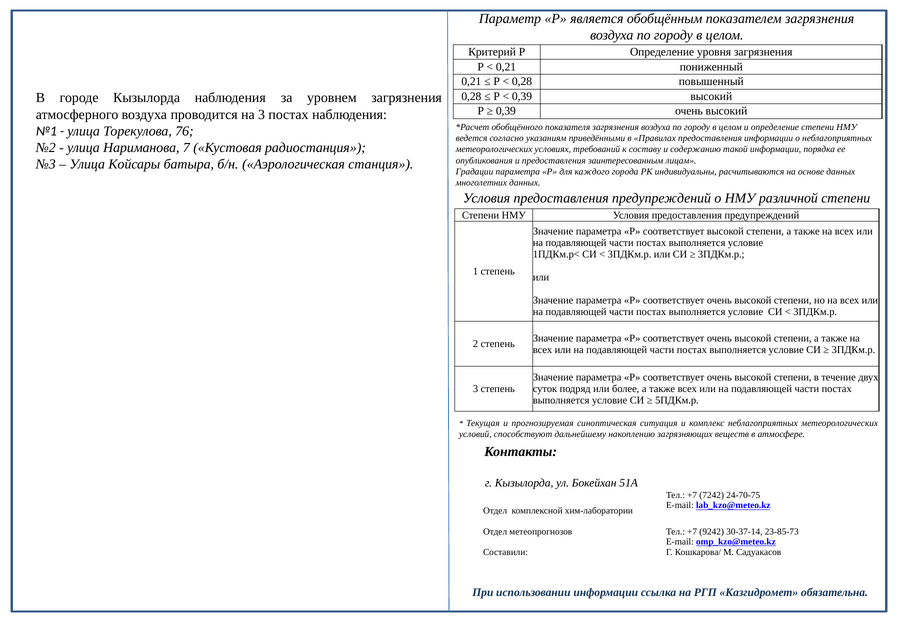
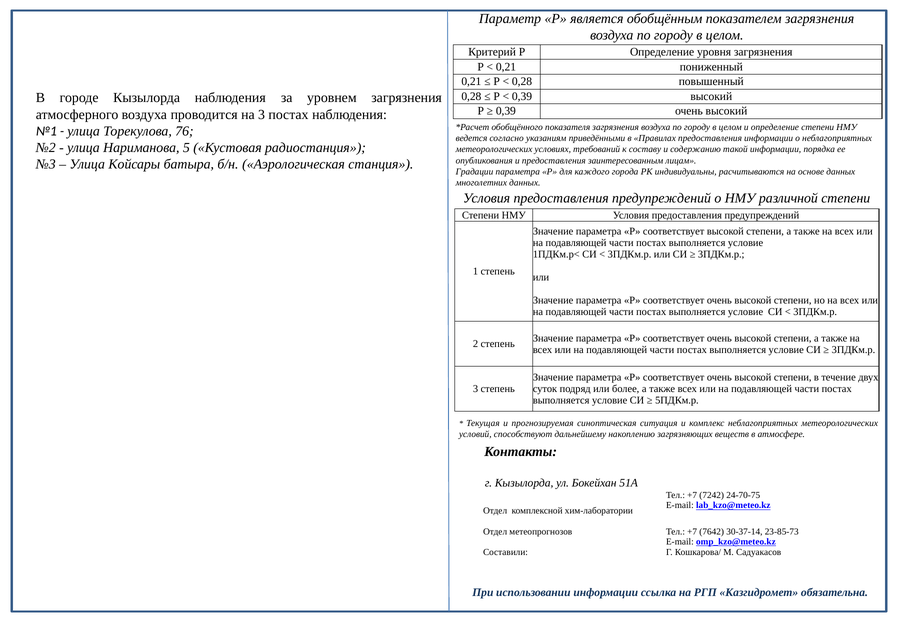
7: 7 -> 5
9242: 9242 -> 7642
